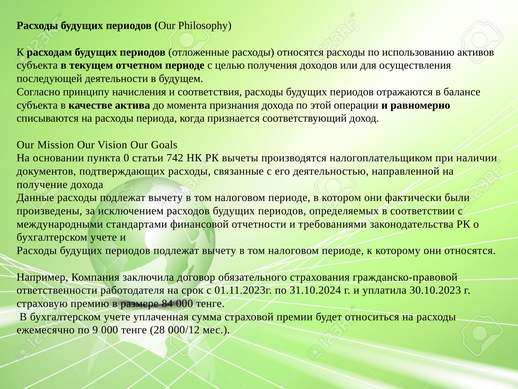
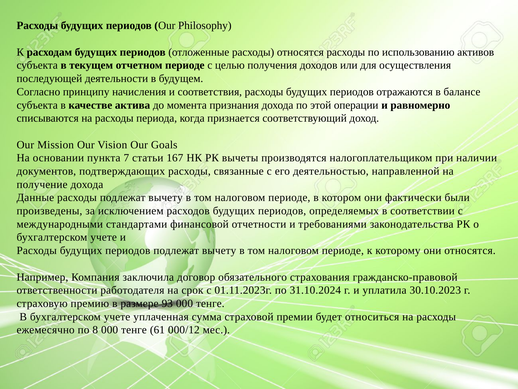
0: 0 -> 7
742: 742 -> 167
84: 84 -> 93
9: 9 -> 8
28: 28 -> 61
